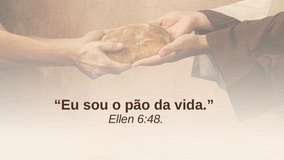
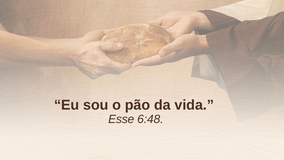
Ellen: Ellen -> Esse
